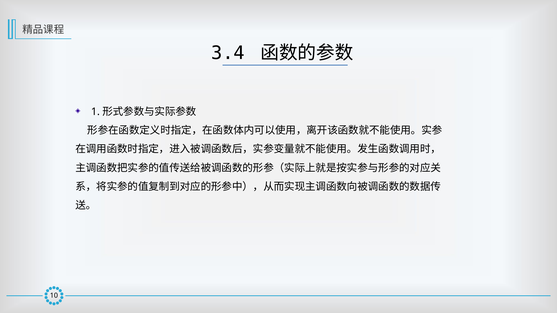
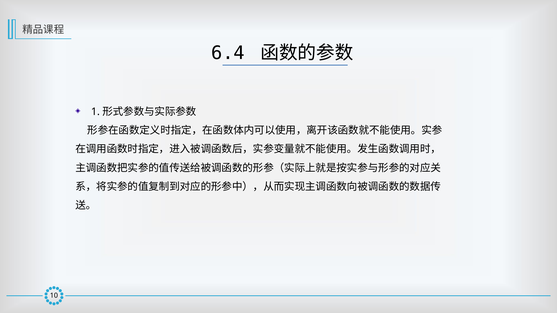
3.4: 3.4 -> 6.4
